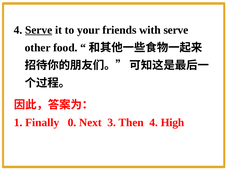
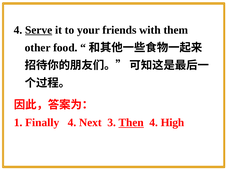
with serve: serve -> them
Finally 0: 0 -> 4
Then underline: none -> present
